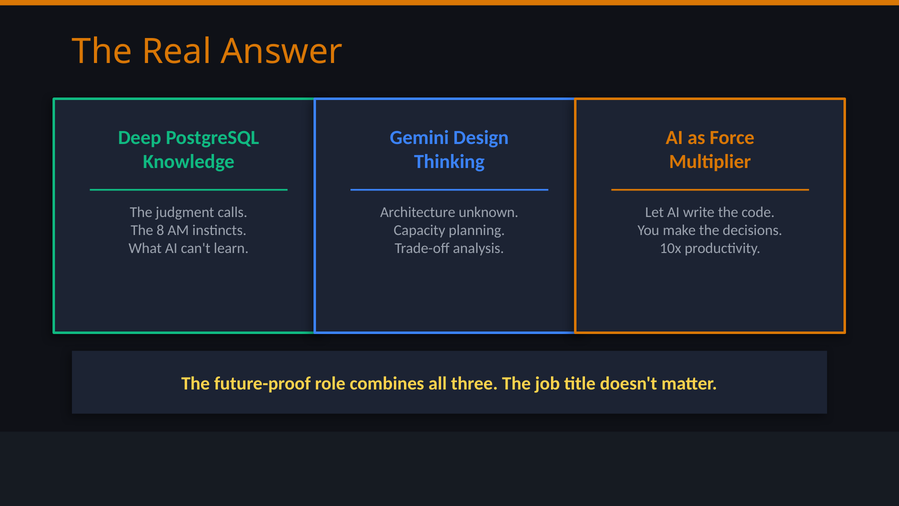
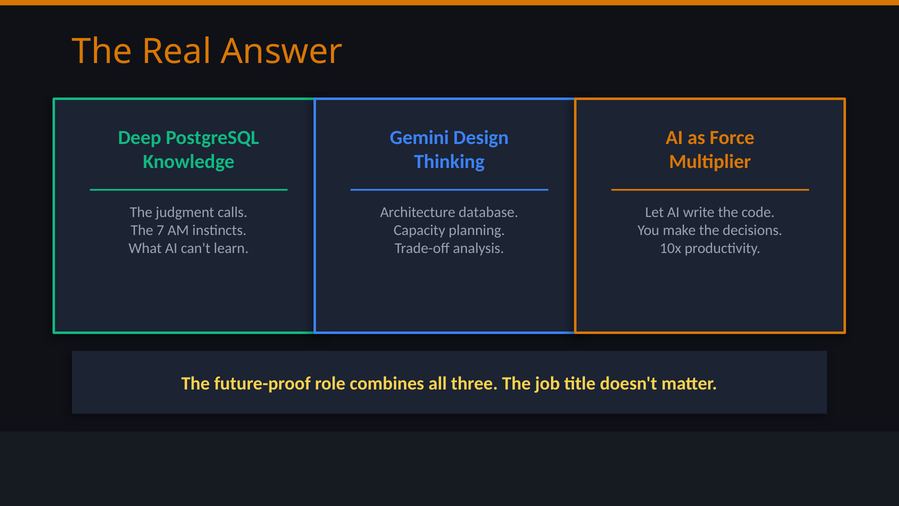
unknown: unknown -> database
8: 8 -> 7
